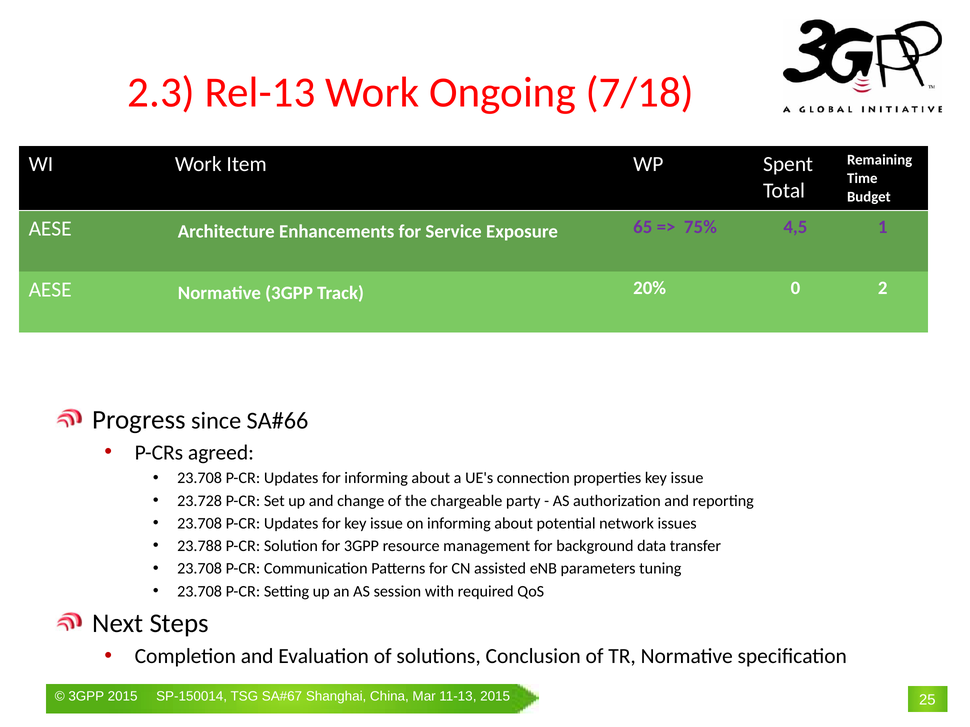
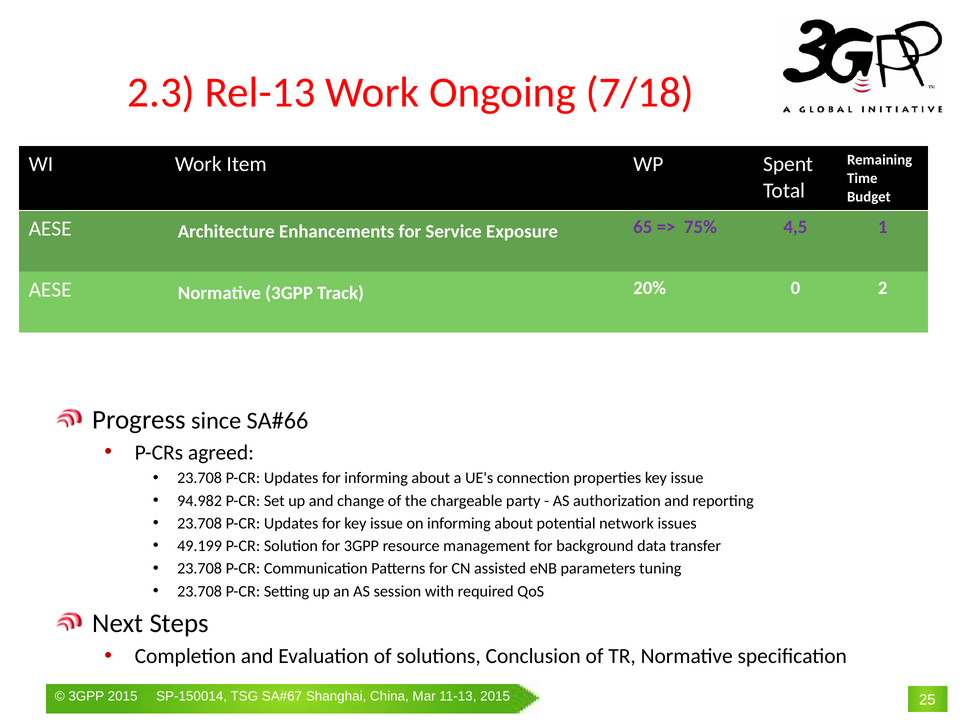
23.728: 23.728 -> 94.982
23.788: 23.788 -> 49.199
